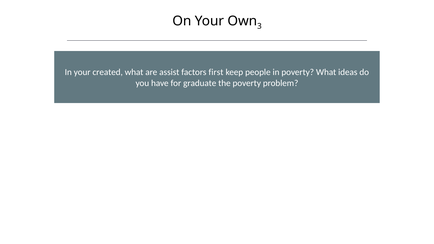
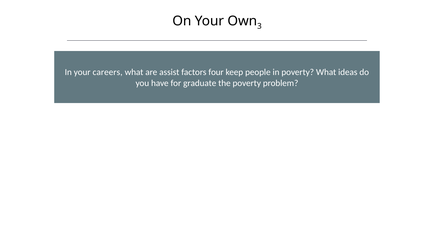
created: created -> careers
first: first -> four
